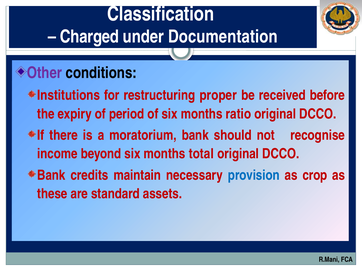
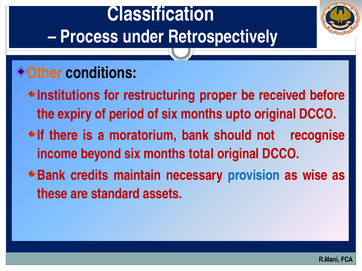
Charged: Charged -> Process
Documentation: Documentation -> Retrospectively
Other colour: purple -> orange
ratio: ratio -> upto
crop: crop -> wise
